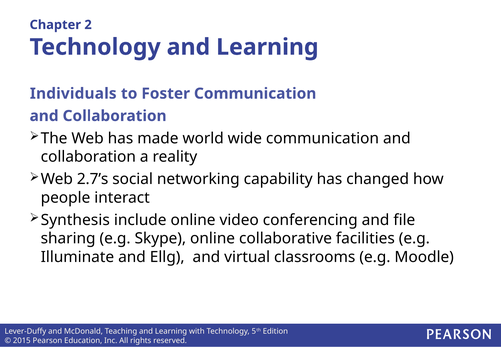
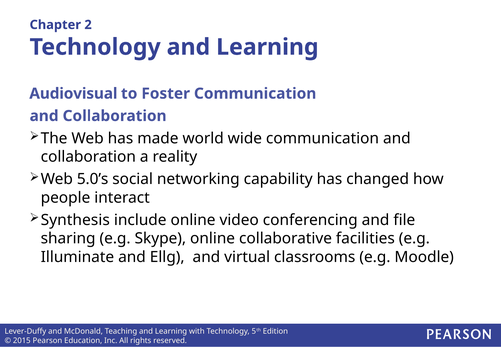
Individuals: Individuals -> Audiovisual
2.7’s: 2.7’s -> 5.0’s
